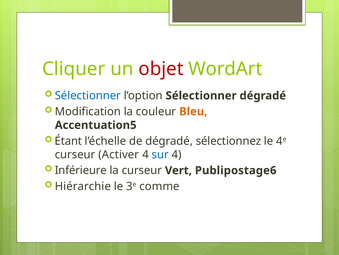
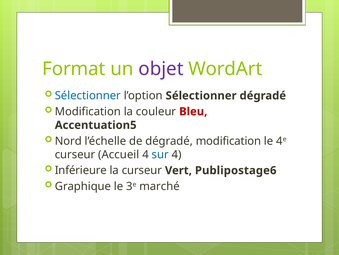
Cliquer: Cliquer -> Format
objet colour: red -> purple
Bleu colour: orange -> red
Étant: Étant -> Nord
dégradé sélectionnez: sélectionnez -> modification
Activer: Activer -> Accueil
Hiérarchie: Hiérarchie -> Graphique
comme: comme -> marché
